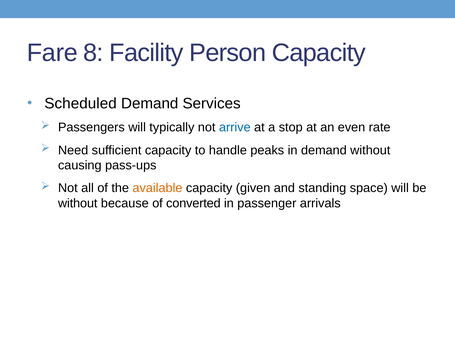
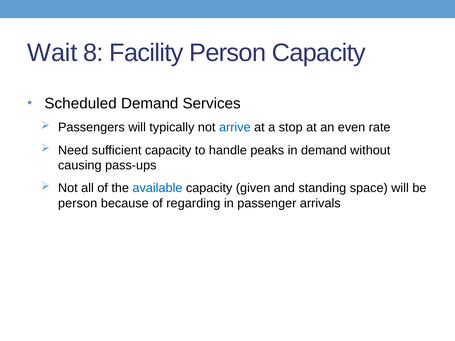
Fare: Fare -> Wait
available colour: orange -> blue
without at (78, 203): without -> person
converted: converted -> regarding
